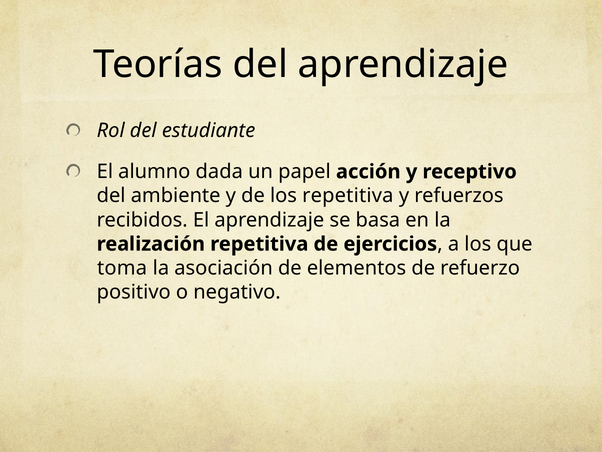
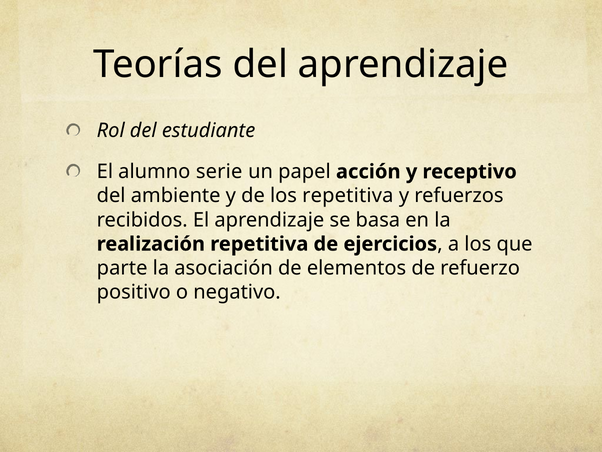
dada: dada -> serie
toma: toma -> parte
